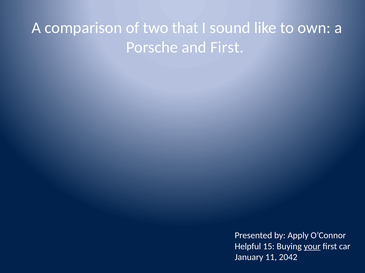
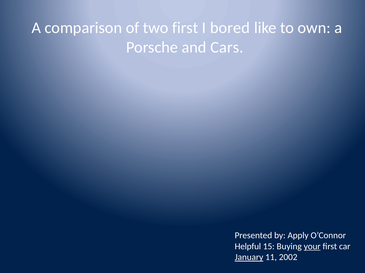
two that: that -> first
sound: sound -> bored
and First: First -> Cars
January underline: none -> present
2042: 2042 -> 2002
